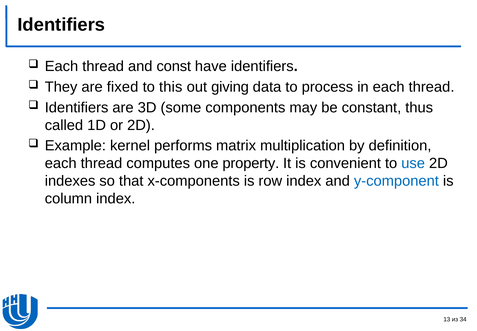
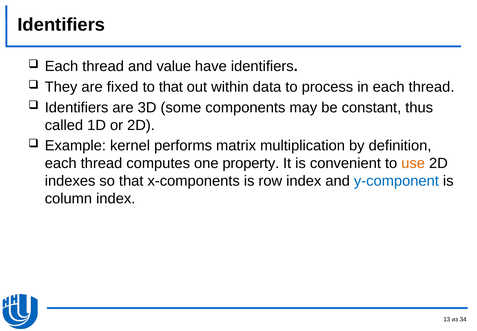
const: const -> value
to this: this -> that
giving: giving -> within
use colour: blue -> orange
